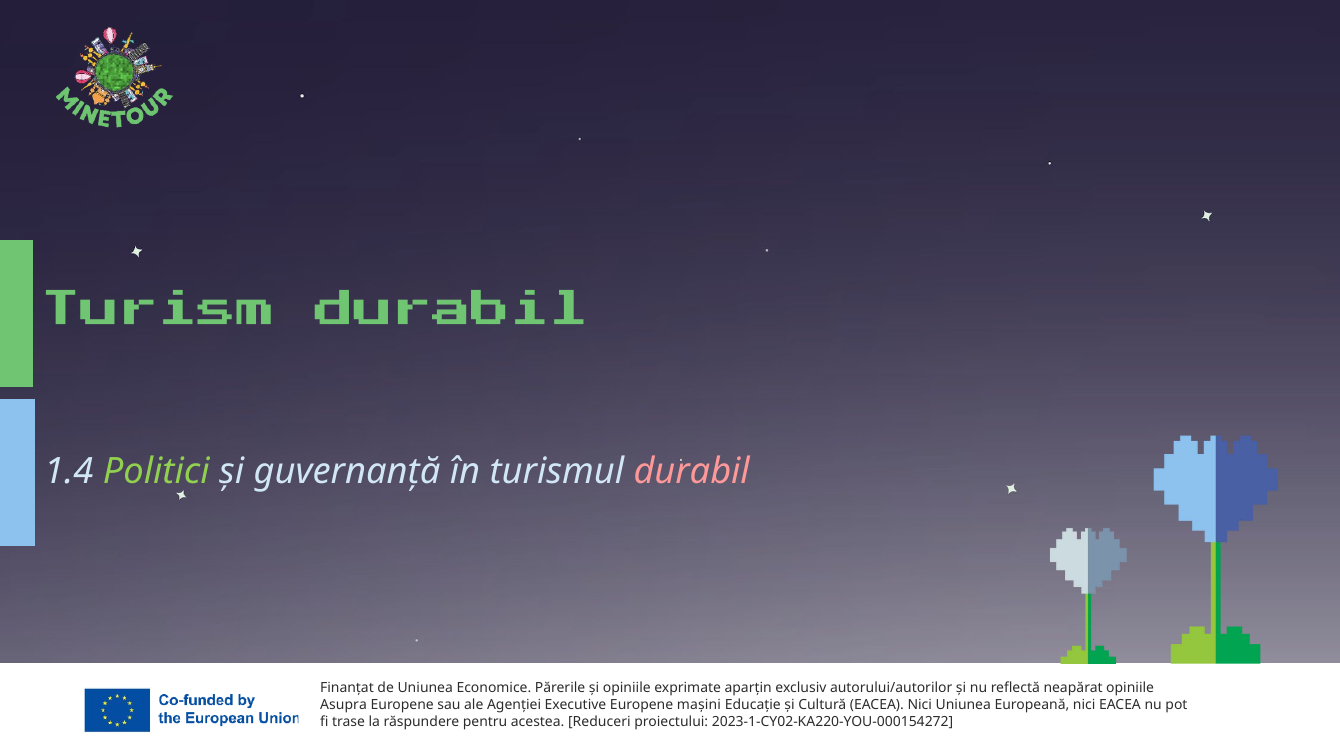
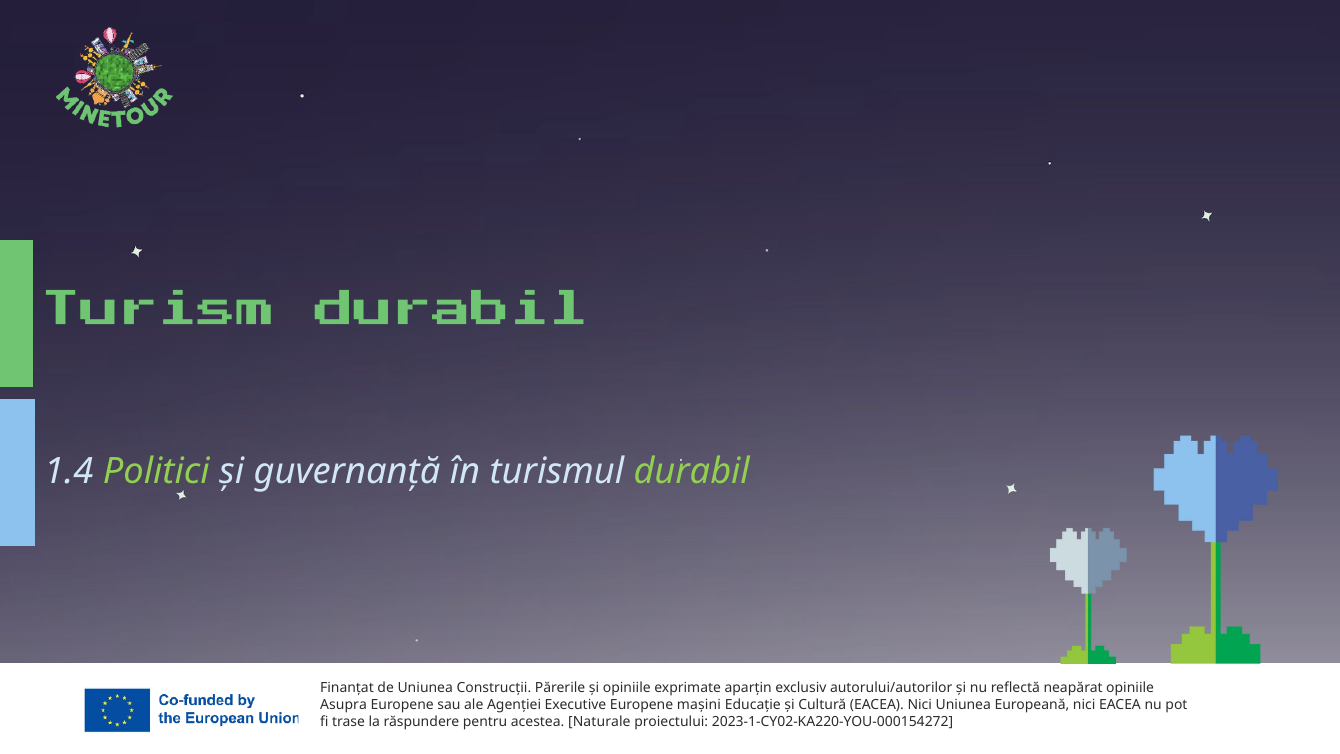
durabil at (692, 472) colour: pink -> light green
Economice: Economice -> Construcții
Reduceri: Reduceri -> Naturale
